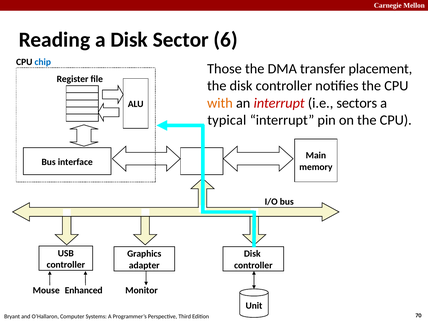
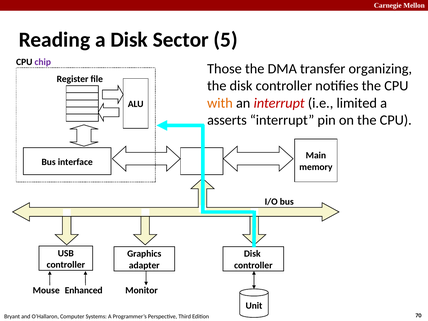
6: 6 -> 5
chip colour: blue -> purple
placement: placement -> organizing
sectors: sectors -> limited
typical: typical -> asserts
